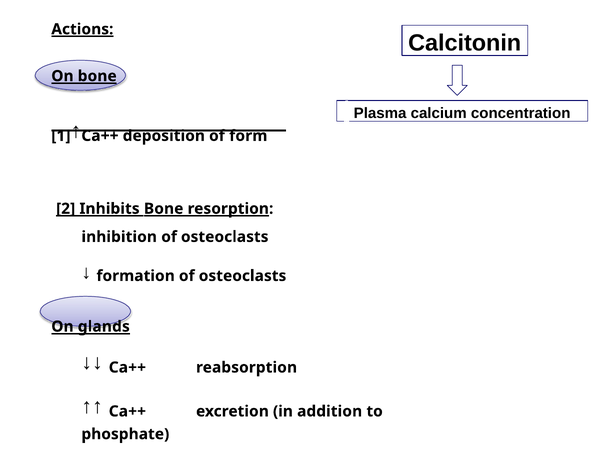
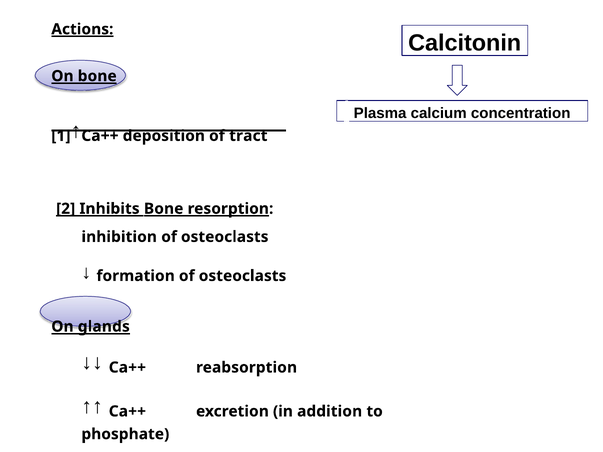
form: form -> tract
